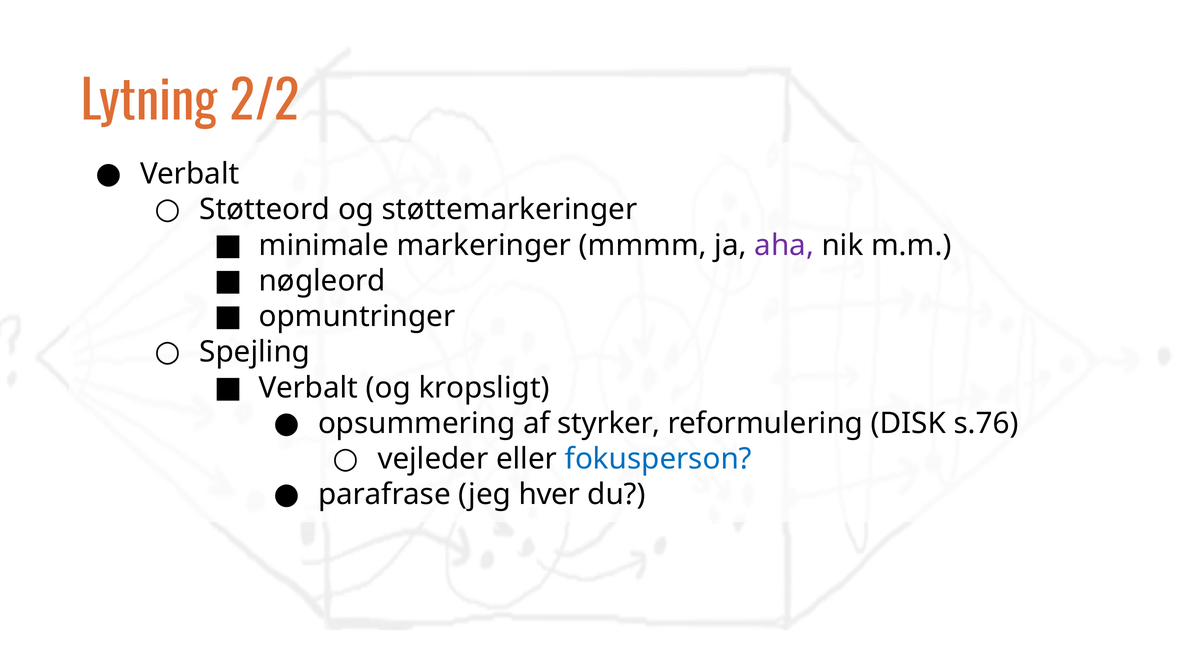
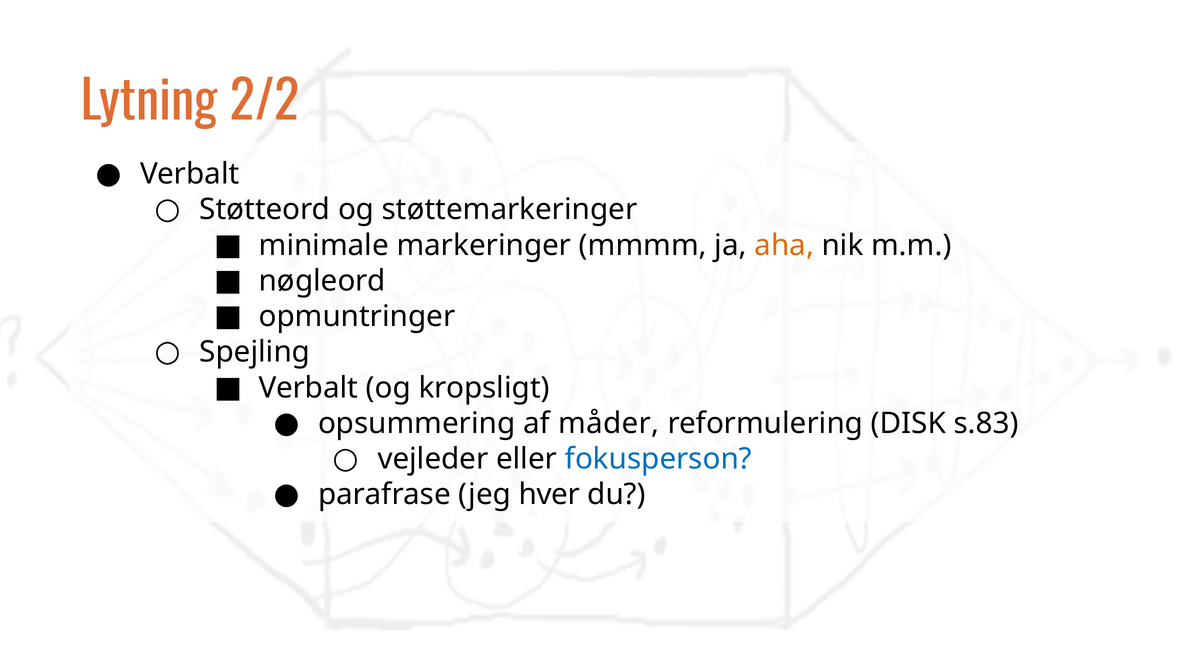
aha colour: purple -> orange
styrker: styrker -> måder
s.76: s.76 -> s.83
